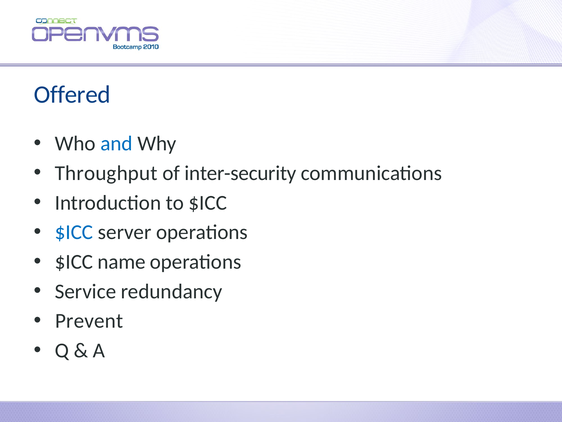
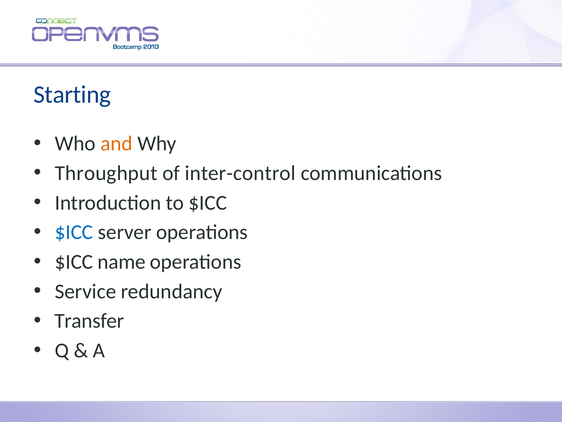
Offered: Offered -> Starting
and colour: blue -> orange
inter-security: inter-security -> inter-control
Prevent: Prevent -> Transfer
